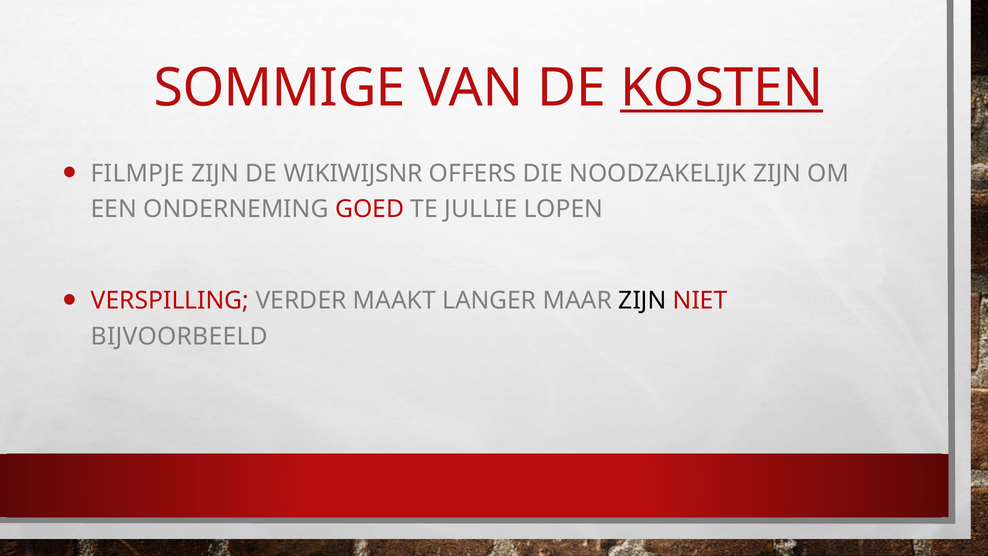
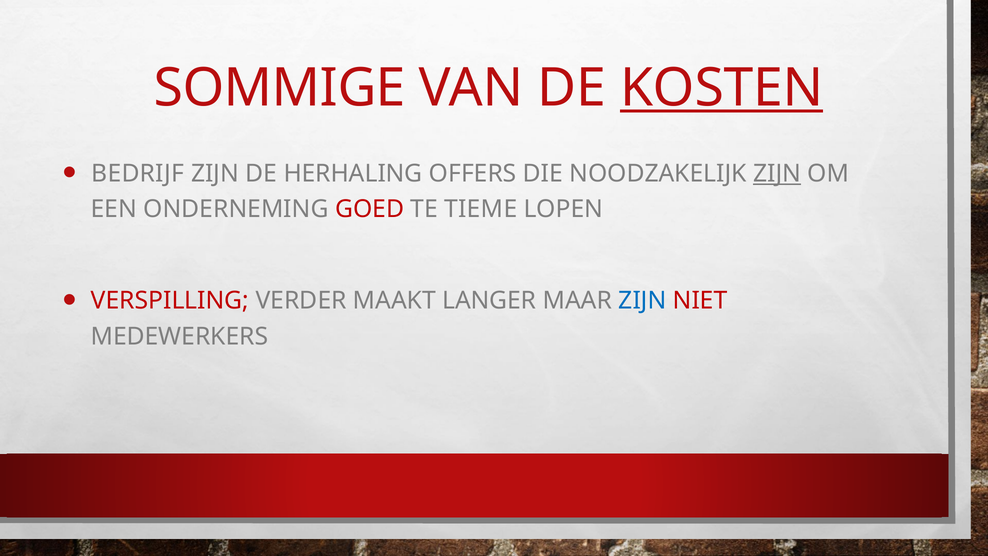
FILMPJE: FILMPJE -> BEDRIJF
WIKIWIJSNR: WIKIWIJSNR -> HERHALING
ZIJN at (777, 173) underline: none -> present
JULLIE: JULLIE -> TIEME
ZIJN at (642, 301) colour: black -> blue
BIJVOORBEELD: BIJVOORBEELD -> MEDEWERKERS
